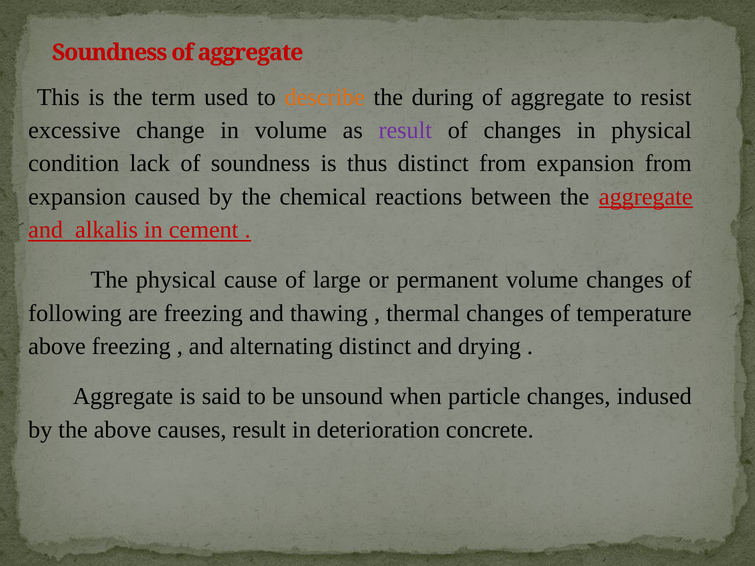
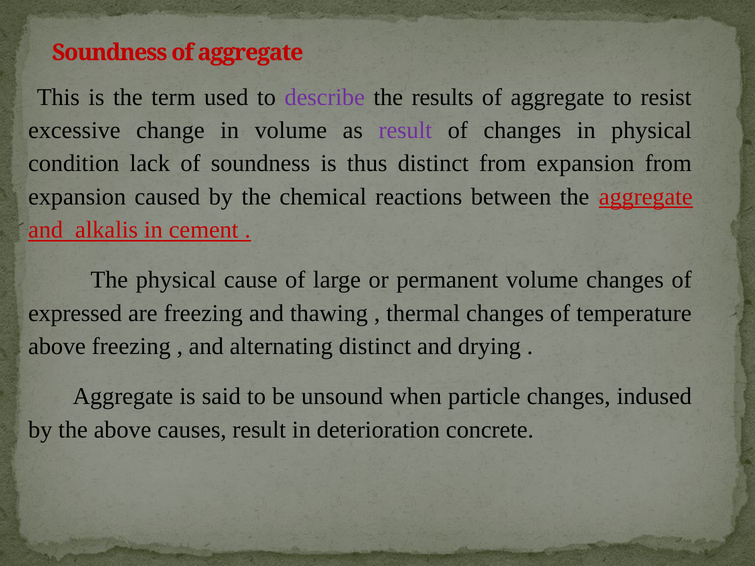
describe colour: orange -> purple
during: during -> results
following: following -> expressed
